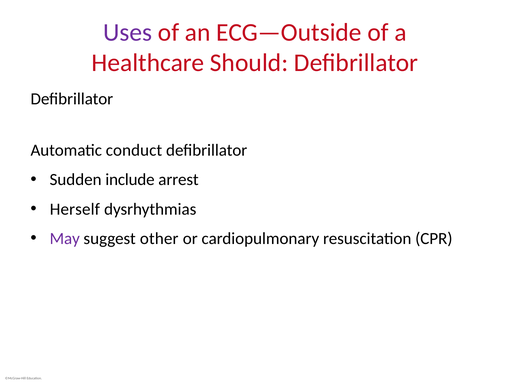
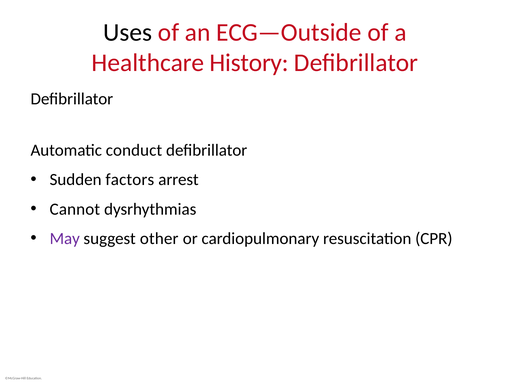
Uses colour: purple -> black
Should: Should -> History
include: include -> factors
Herself: Herself -> Cannot
